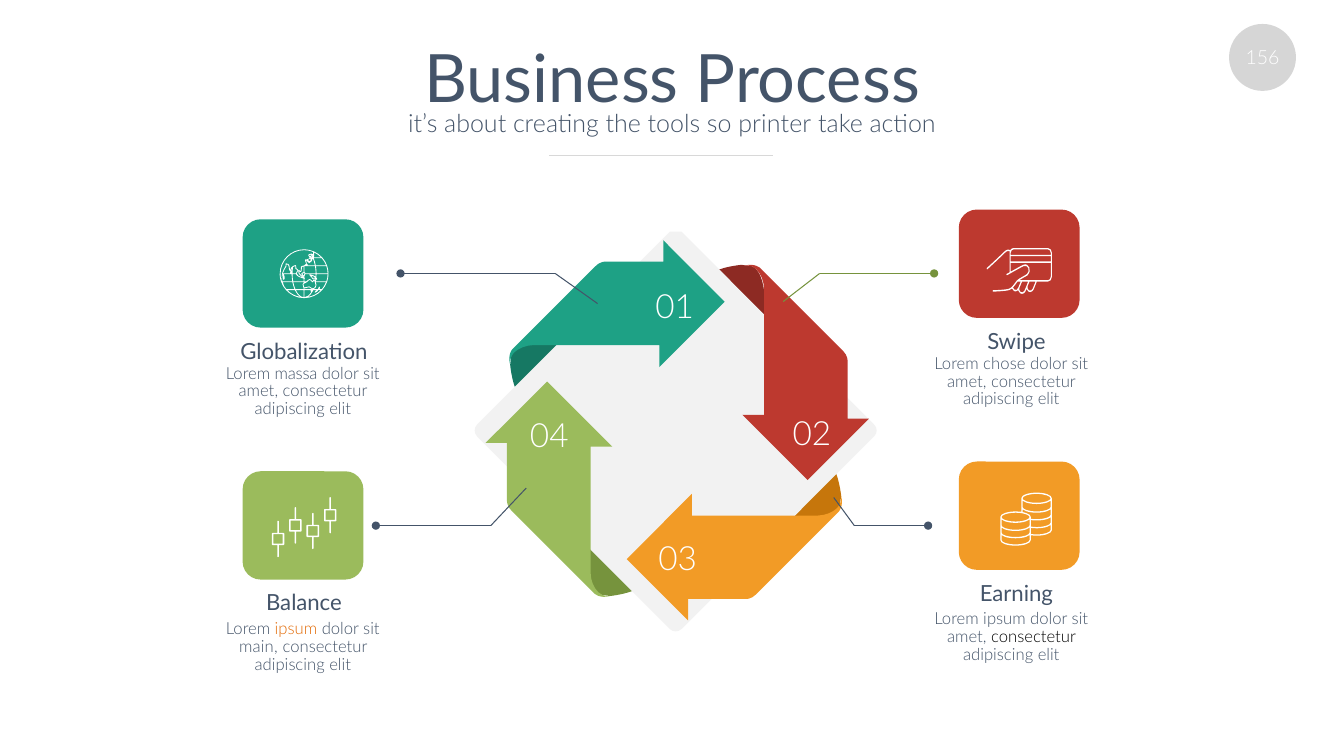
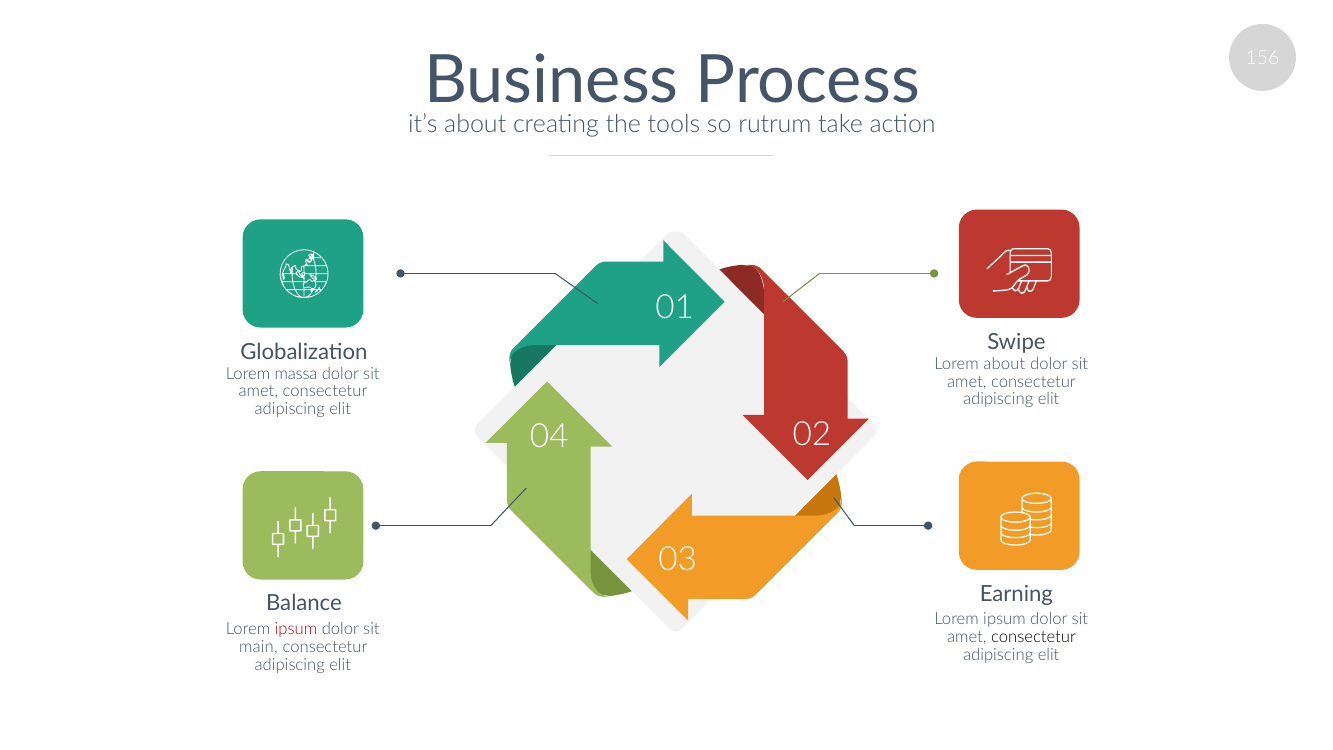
printer: printer -> rutrum
Lorem chose: chose -> about
ipsum at (296, 629) colour: orange -> red
